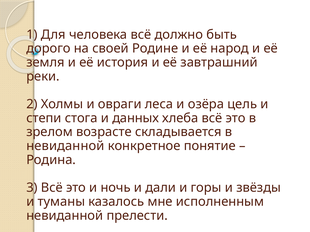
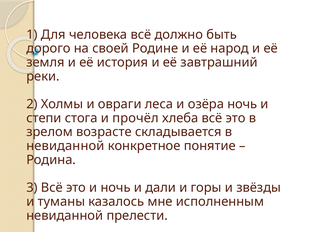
озёра цель: цель -> ночь
данных: данных -> прочёл
